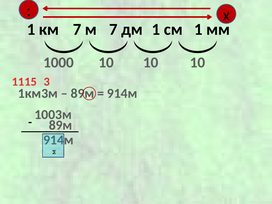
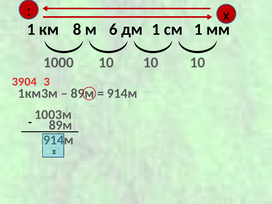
км 7: 7 -> 8
м 7: 7 -> 6
1115: 1115 -> 3904
